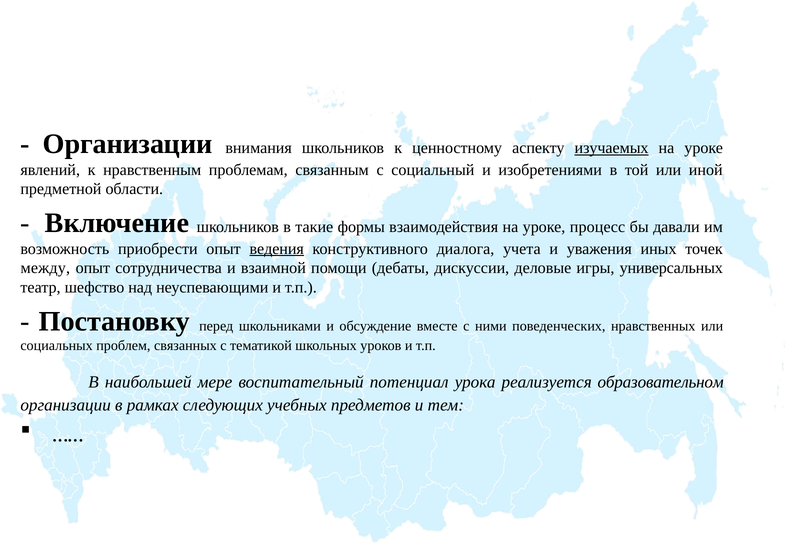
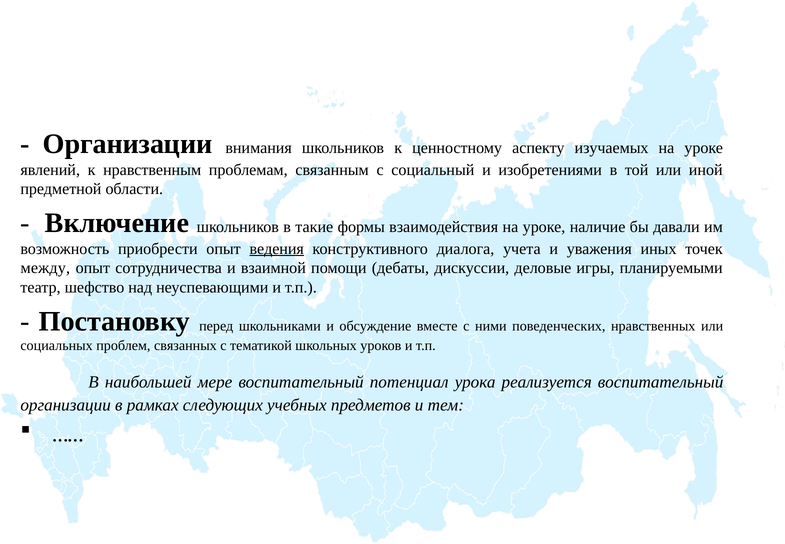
изучаемых underline: present -> none
процесс: процесс -> наличие
универсальных: универсальных -> планируемыми
реализуется образовательном: образовательном -> воспитательный
